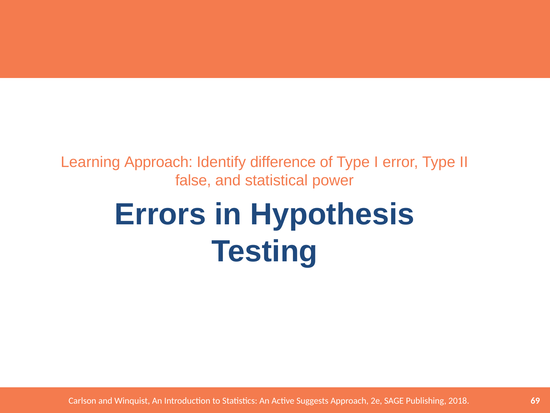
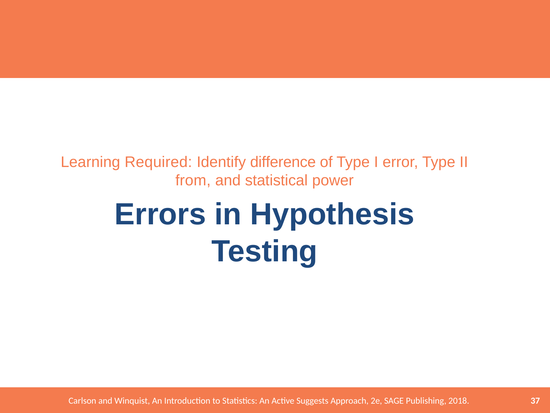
Learning Approach: Approach -> Required
false: false -> from
69: 69 -> 37
